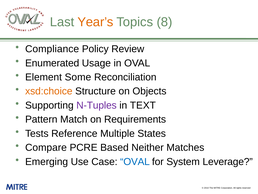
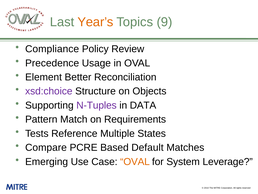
8: 8 -> 9
Enumerated: Enumerated -> Precedence
Some: Some -> Better
xsd:choice colour: orange -> purple
TEXT: TEXT -> DATA
Neither: Neither -> Default
OVAL at (135, 161) colour: blue -> orange
